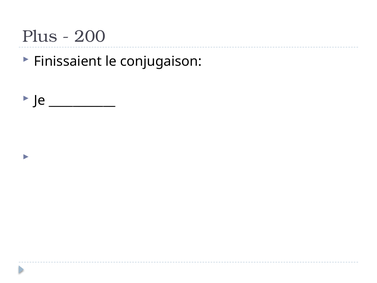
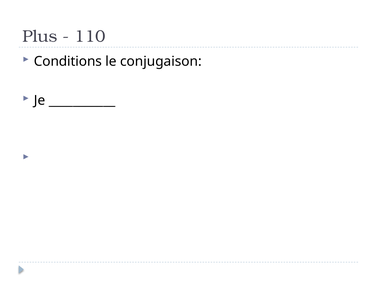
200: 200 -> 110
Finissaient: Finissaient -> Conditions
